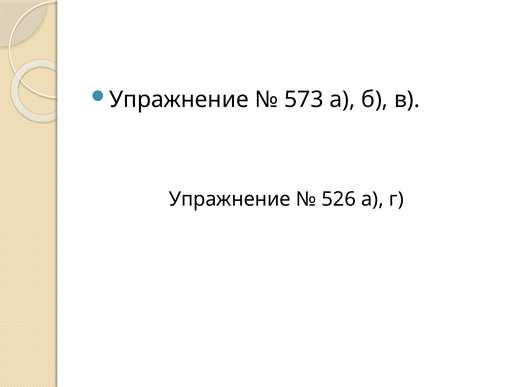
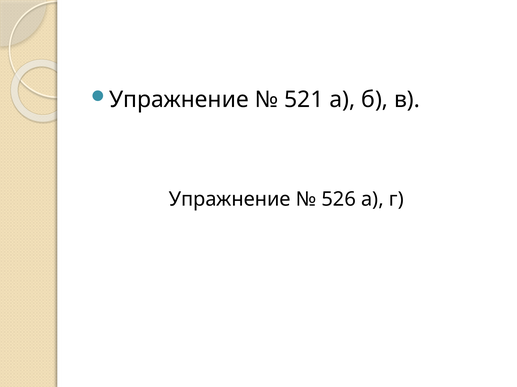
573: 573 -> 521
